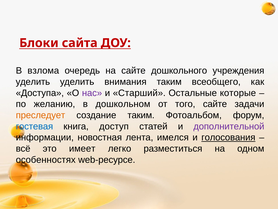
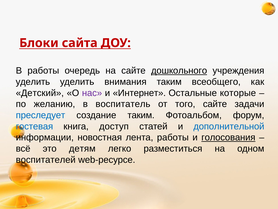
В взлома: взлома -> работы
дошкольного underline: none -> present
Доступа: Доступа -> Детский
Старший: Старший -> Интернет
дошкольном: дошкольном -> воспитатель
преследует colour: orange -> blue
дополнительной colour: purple -> blue
лента имелся: имелся -> работы
имеет: имеет -> детям
особенностях: особенностях -> воспитателей
